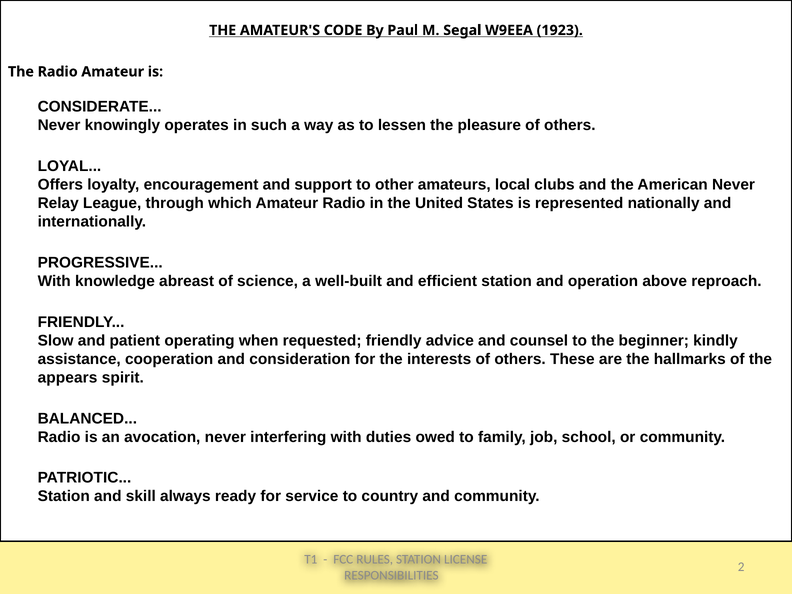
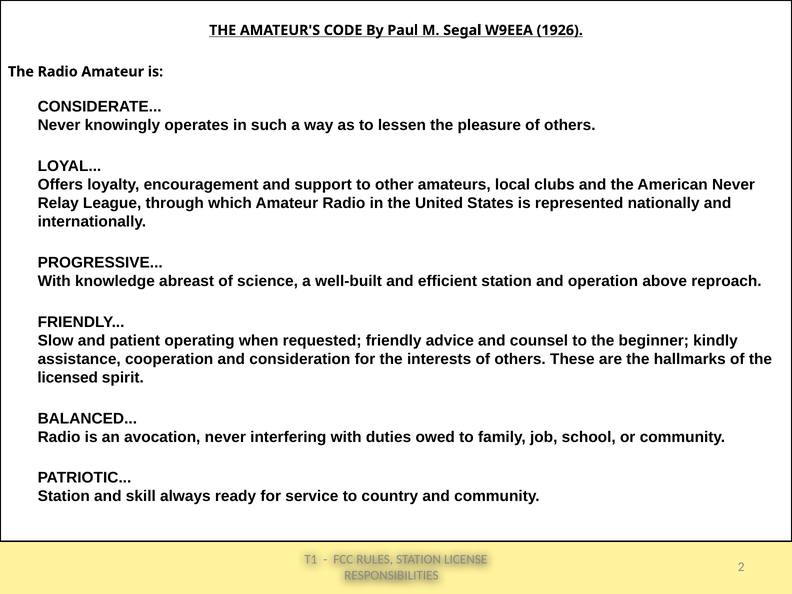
1923: 1923 -> 1926
appears: appears -> licensed
